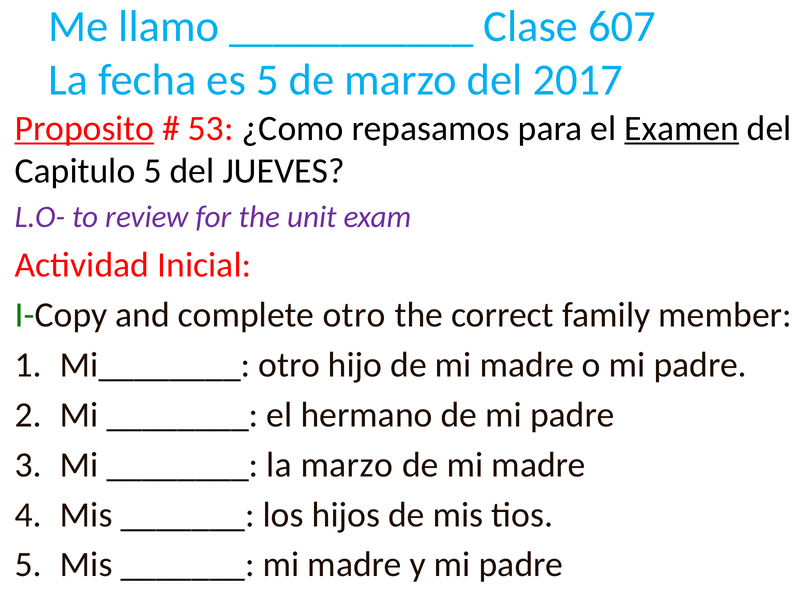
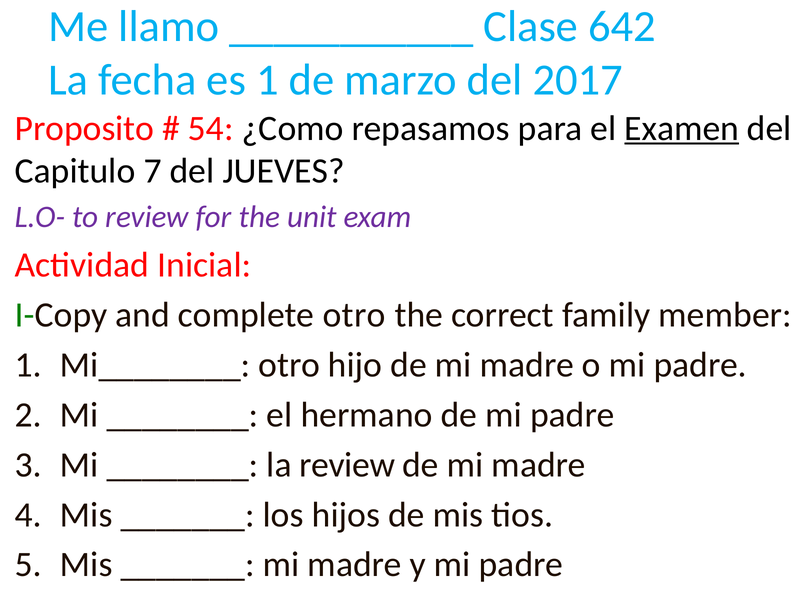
607: 607 -> 642
es 5: 5 -> 1
Proposito underline: present -> none
53: 53 -> 54
Capitulo 5: 5 -> 7
la marzo: marzo -> review
